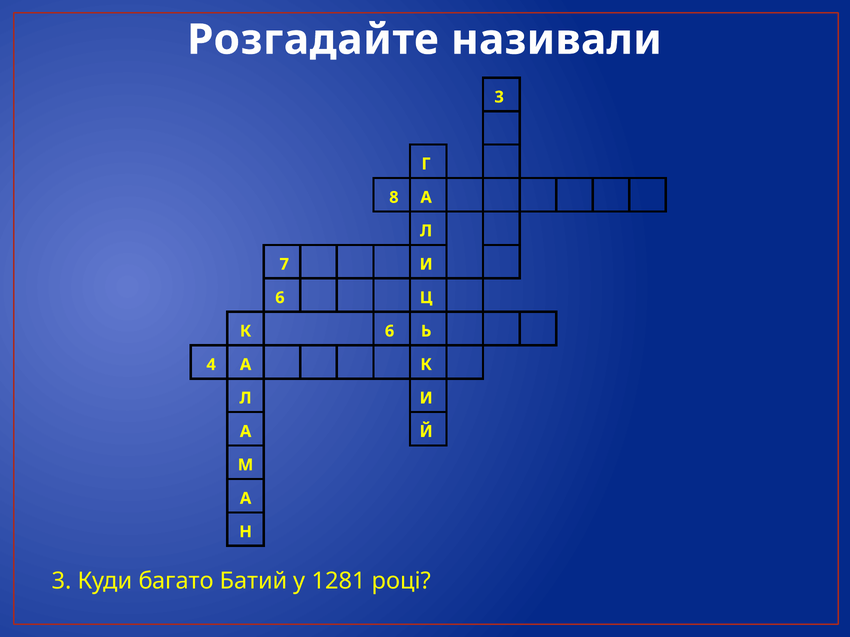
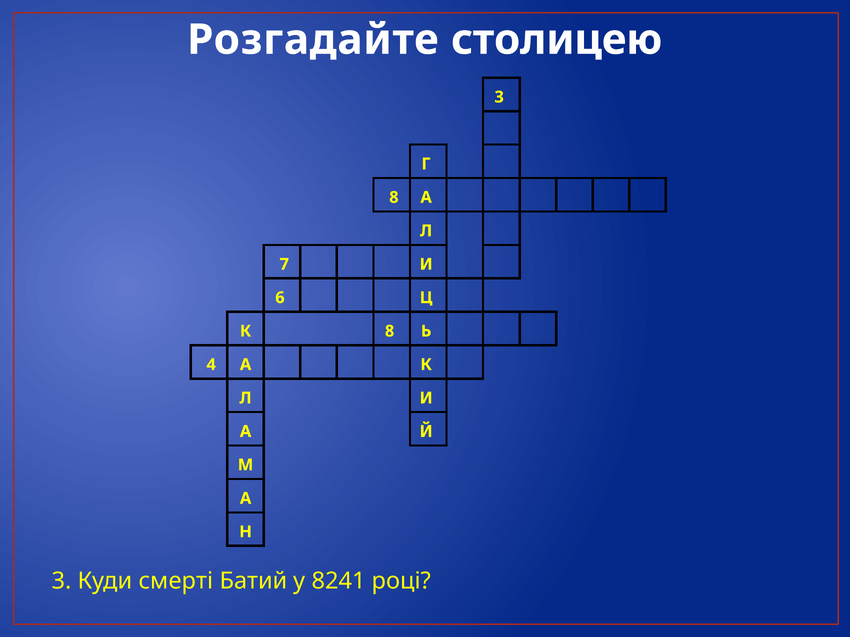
називали: називали -> столицею
К 6: 6 -> 8
багато: багато -> смерті
1281: 1281 -> 8241
